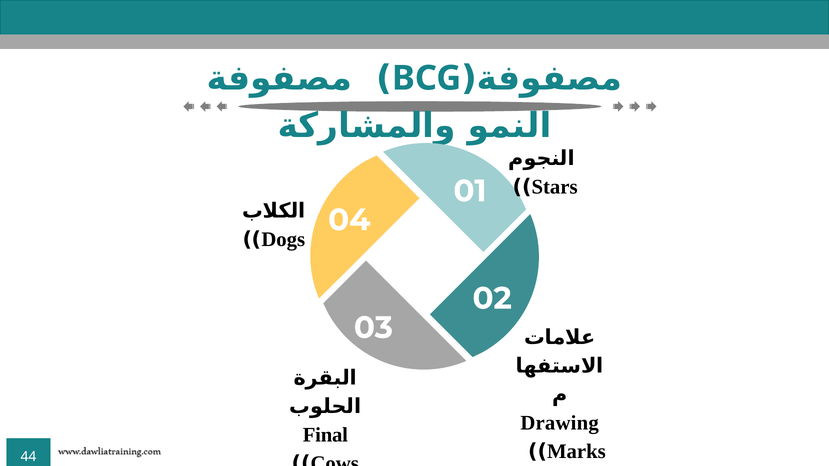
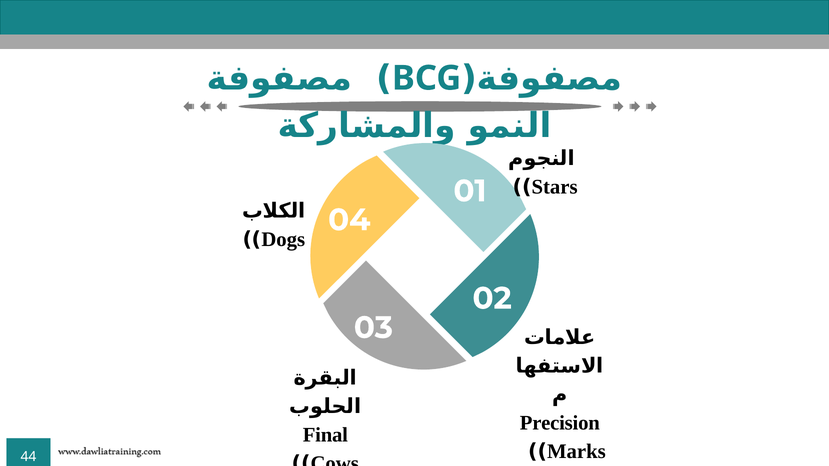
Drawing: Drawing -> Precision
